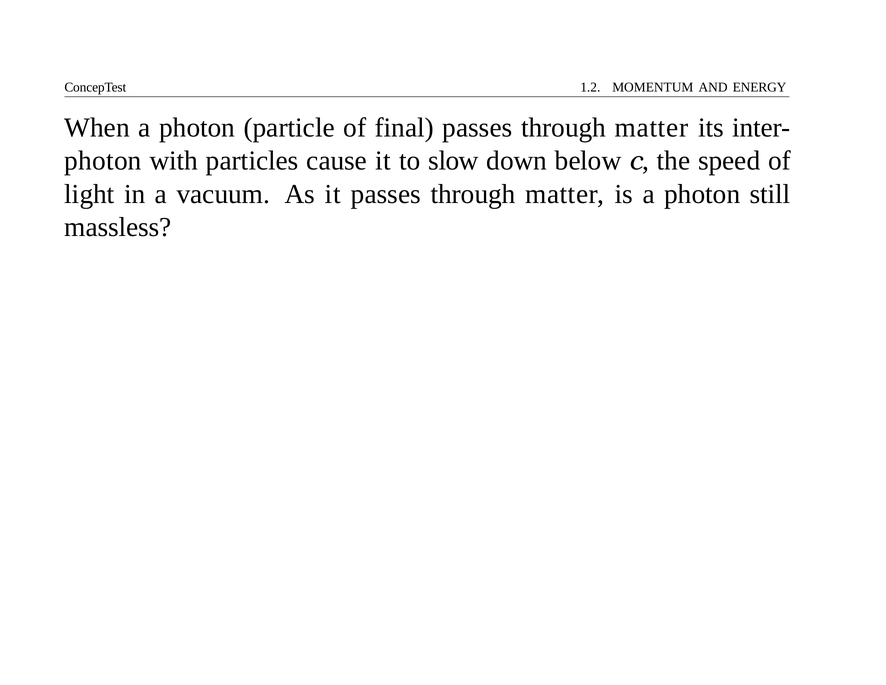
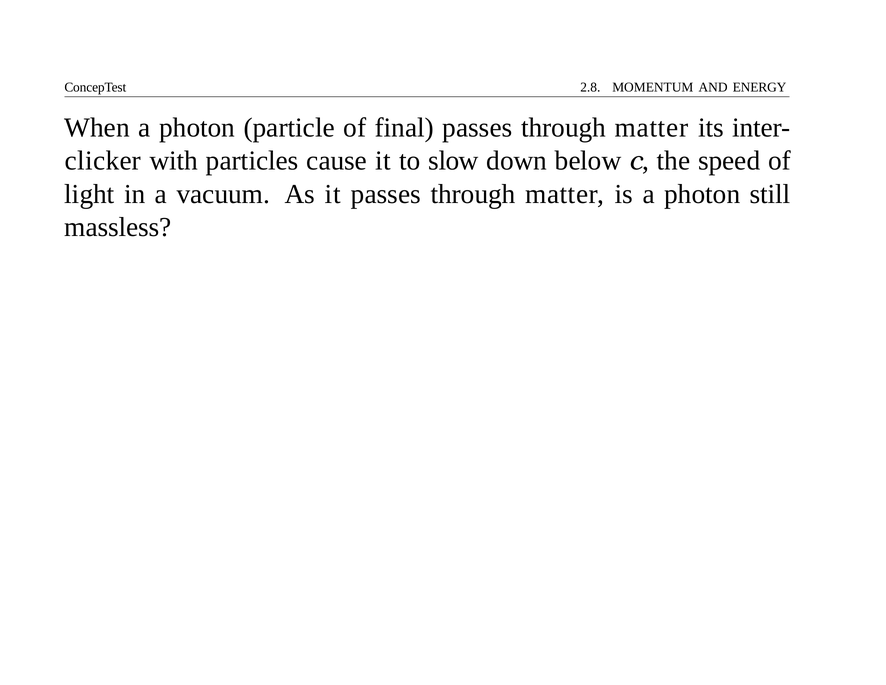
1.2: 1.2 -> 2.8
photon at (103, 161): photon -> clicker
